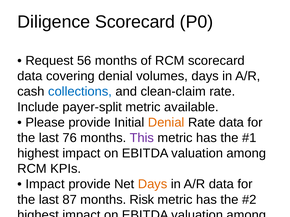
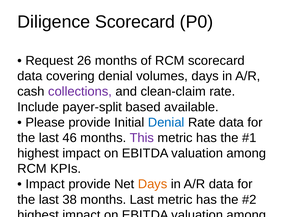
56: 56 -> 26
collections colour: blue -> purple
payer-split metric: metric -> based
Denial at (166, 123) colour: orange -> blue
76: 76 -> 46
87: 87 -> 38
months Risk: Risk -> Last
